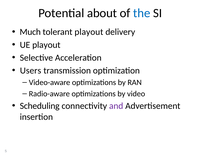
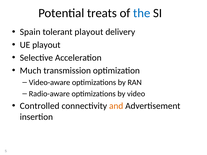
about: about -> treats
Much: Much -> Spain
Users: Users -> Much
Scheduling: Scheduling -> Controlled
and colour: purple -> orange
